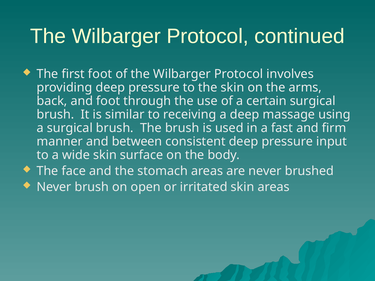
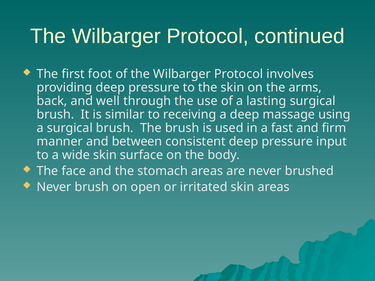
and foot: foot -> well
certain: certain -> lasting
